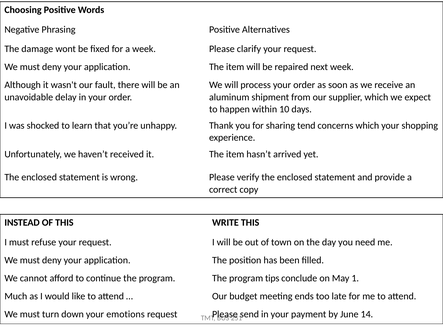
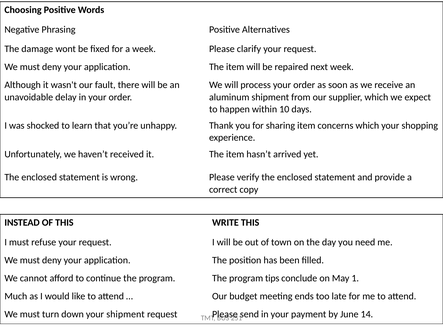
sharing tend: tend -> item
your emotions: emotions -> shipment
